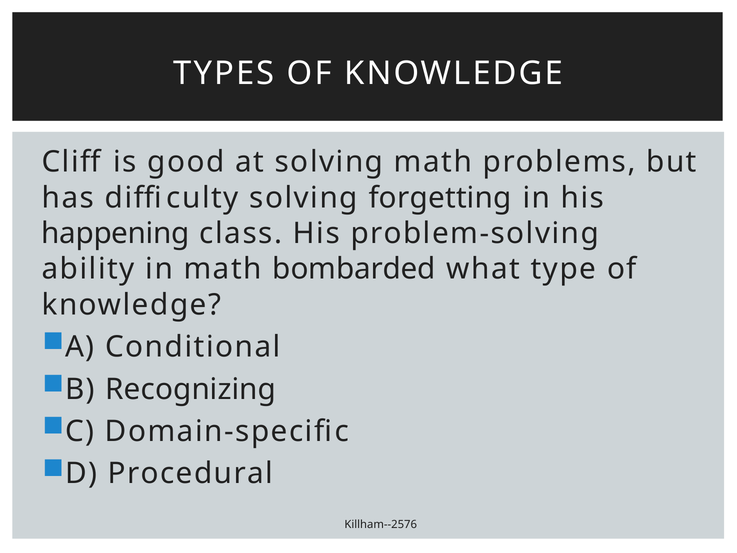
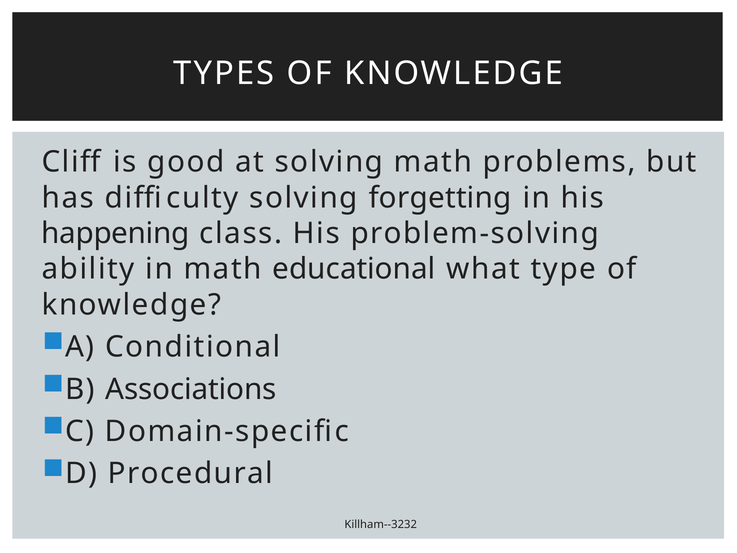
bombarded: bombarded -> educational
Recognizing: Recognizing -> Associations
Killham--2576: Killham--2576 -> Killham--3232
